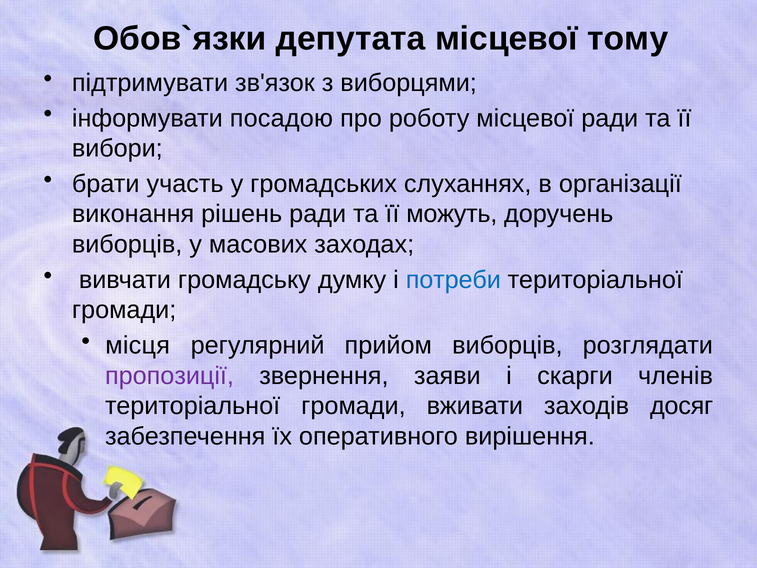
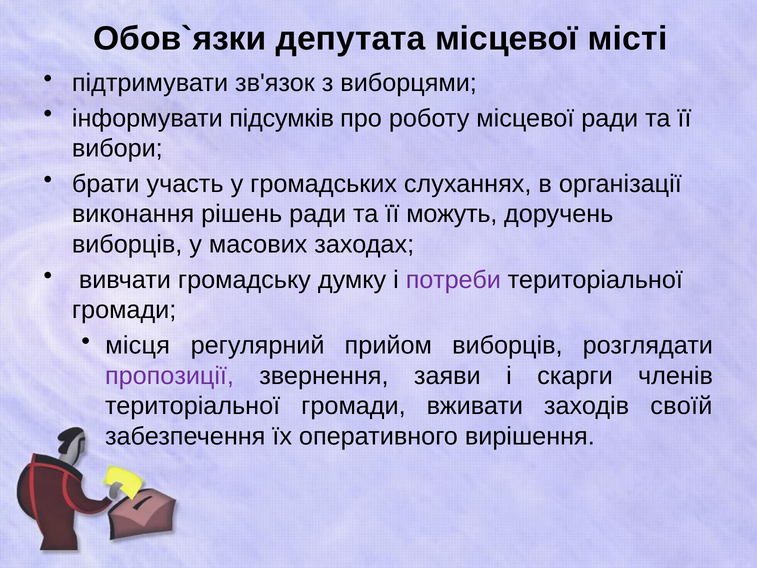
тому: тому -> місті
посадою: посадою -> підсумків
потреби colour: blue -> purple
досяг: досяг -> своїй
